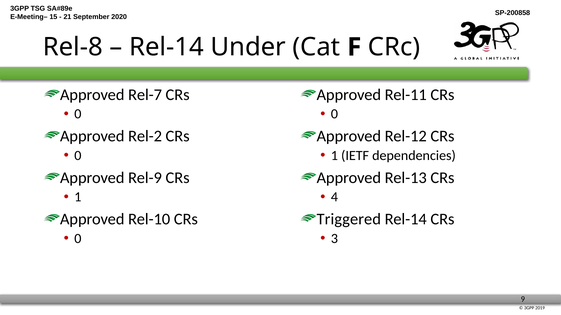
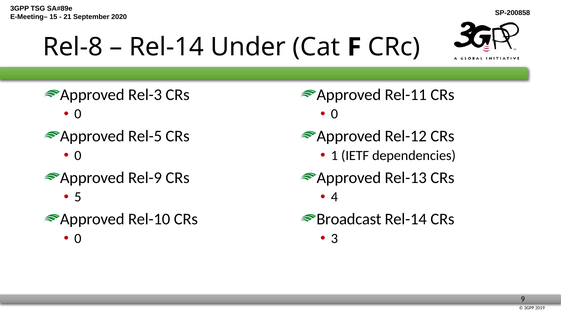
Rel-7: Rel-7 -> Rel-3
Rel-2: Rel-2 -> Rel-5
1 at (78, 197): 1 -> 5
Triggered: Triggered -> Broadcast
